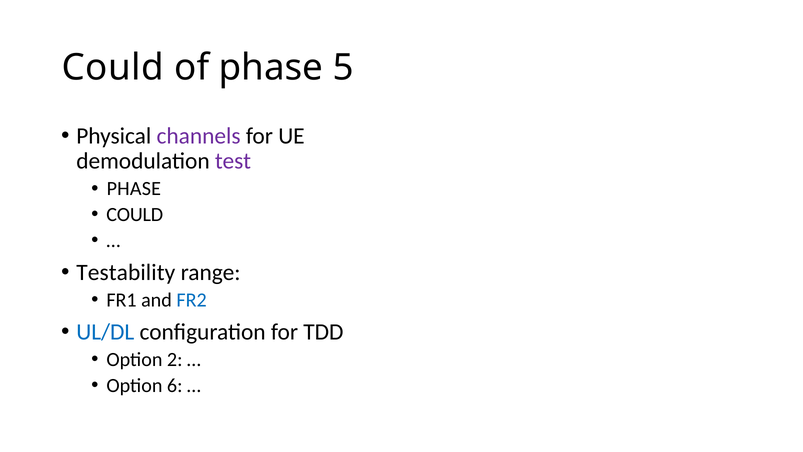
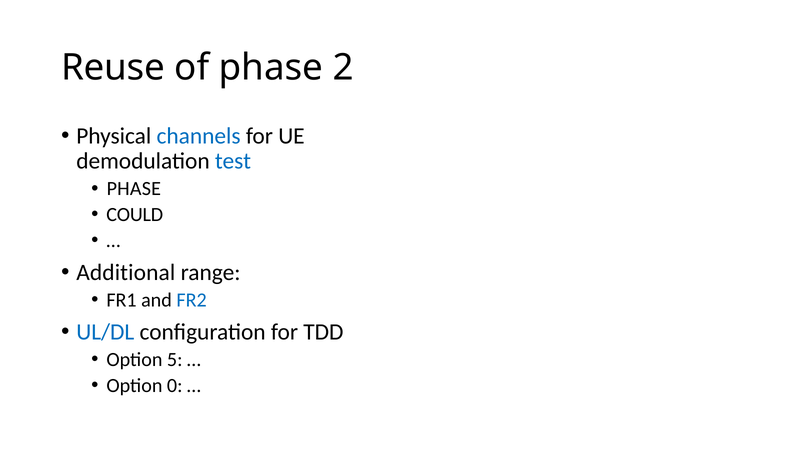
Could at (113, 67): Could -> Reuse
5: 5 -> 2
channels colour: purple -> blue
test colour: purple -> blue
Testability: Testability -> Additional
2: 2 -> 5
6: 6 -> 0
